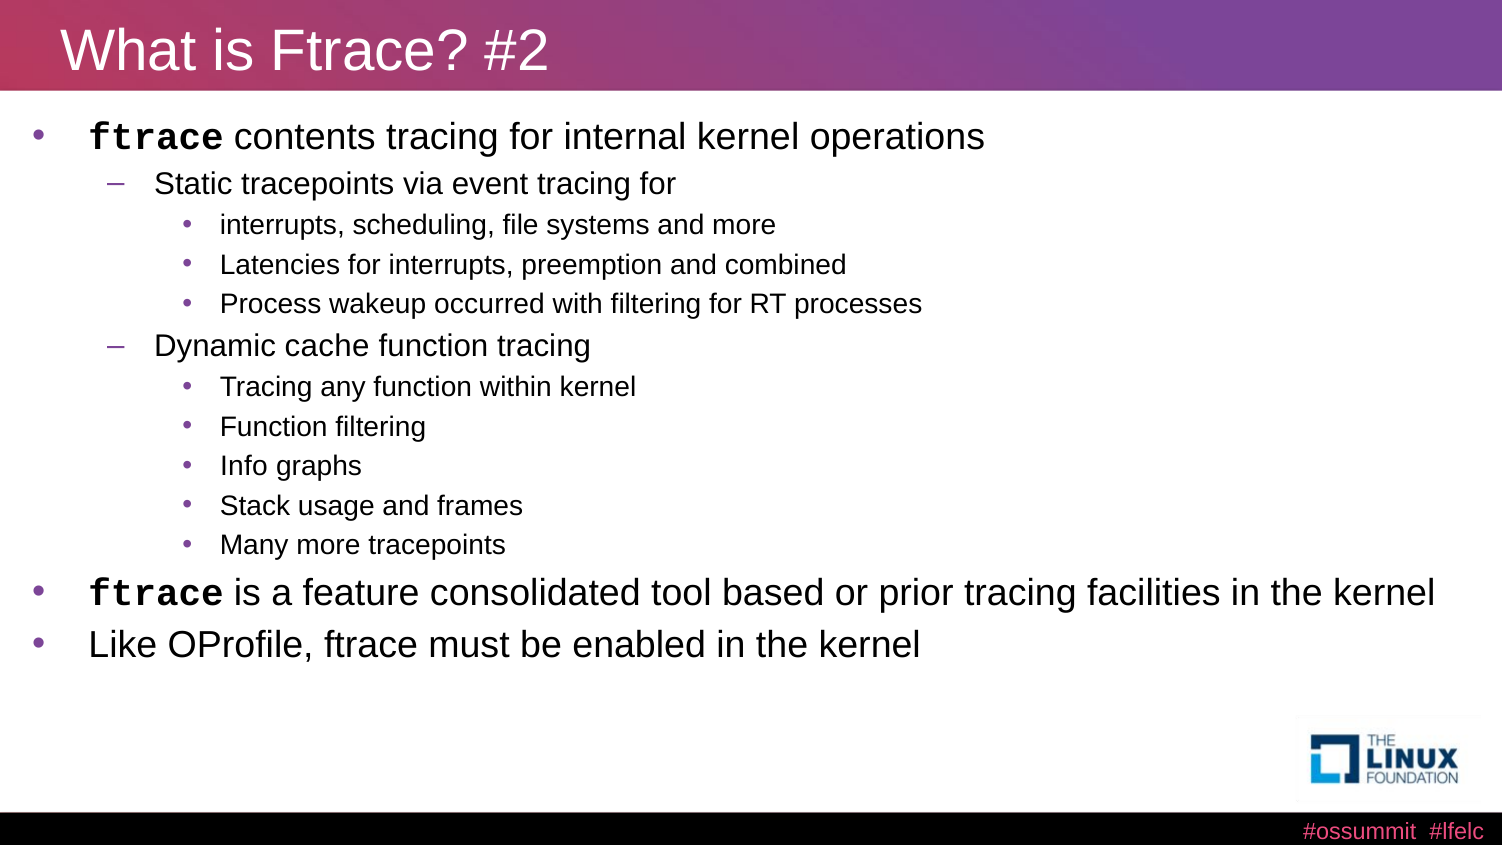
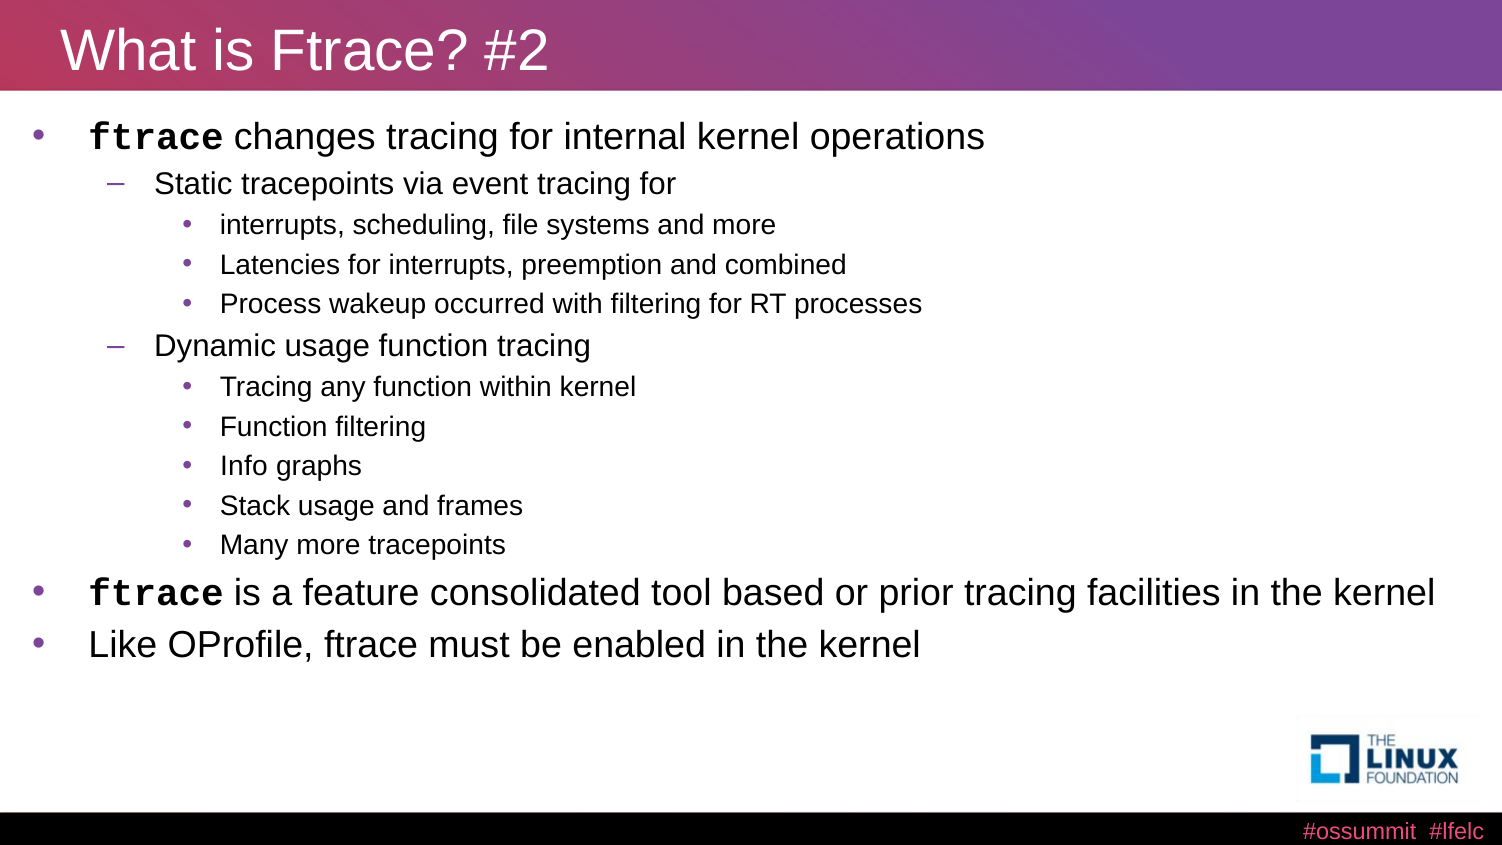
contents: contents -> changes
Dynamic cache: cache -> usage
